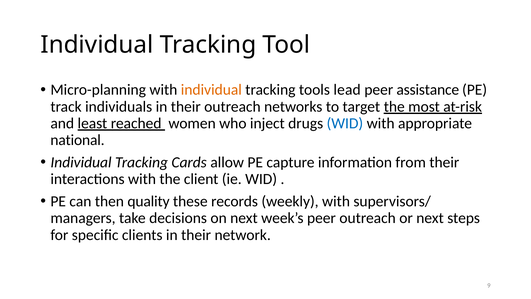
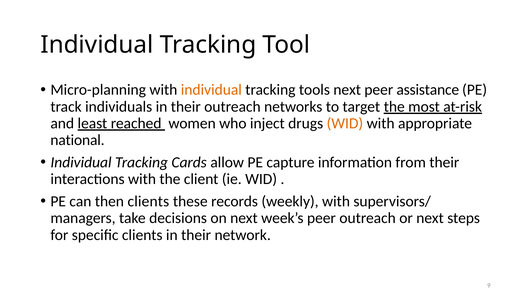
tools lead: lead -> next
WID at (345, 123) colour: blue -> orange
then quality: quality -> clients
